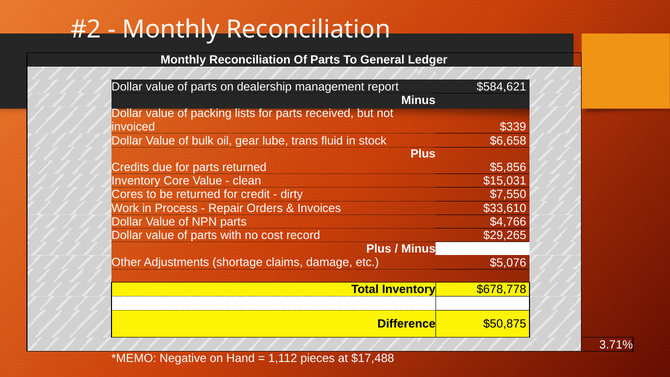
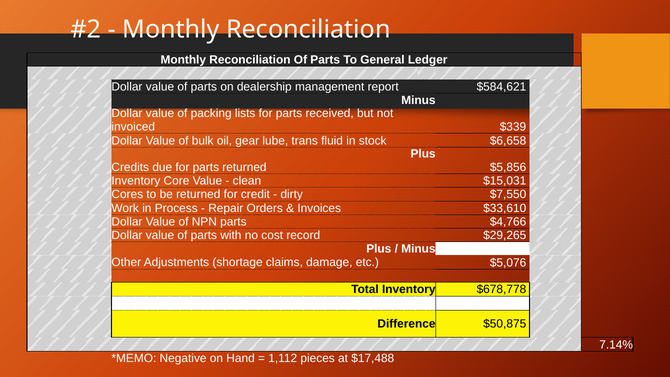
3.71%: 3.71% -> 7.14%
